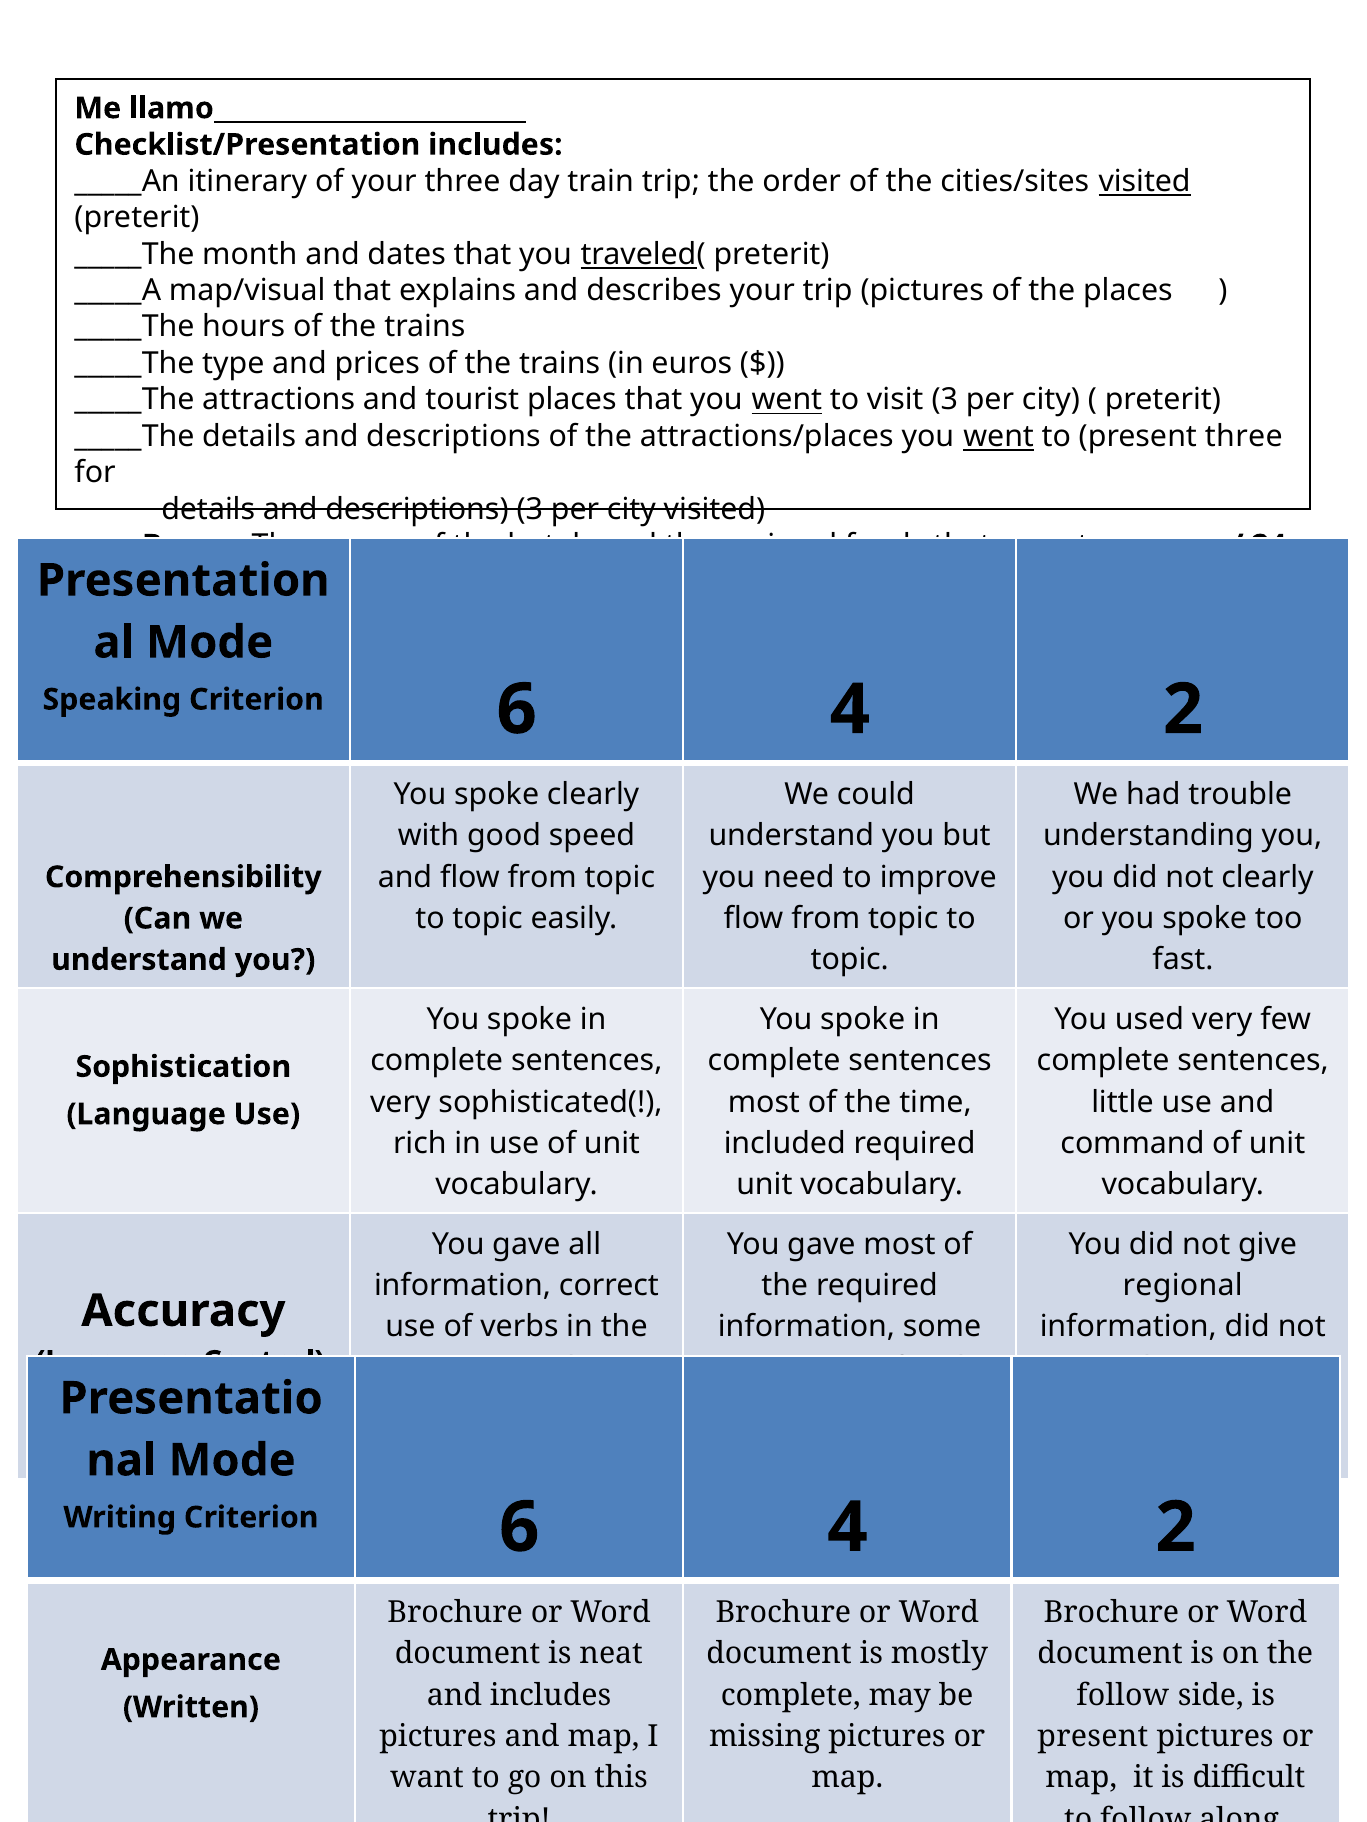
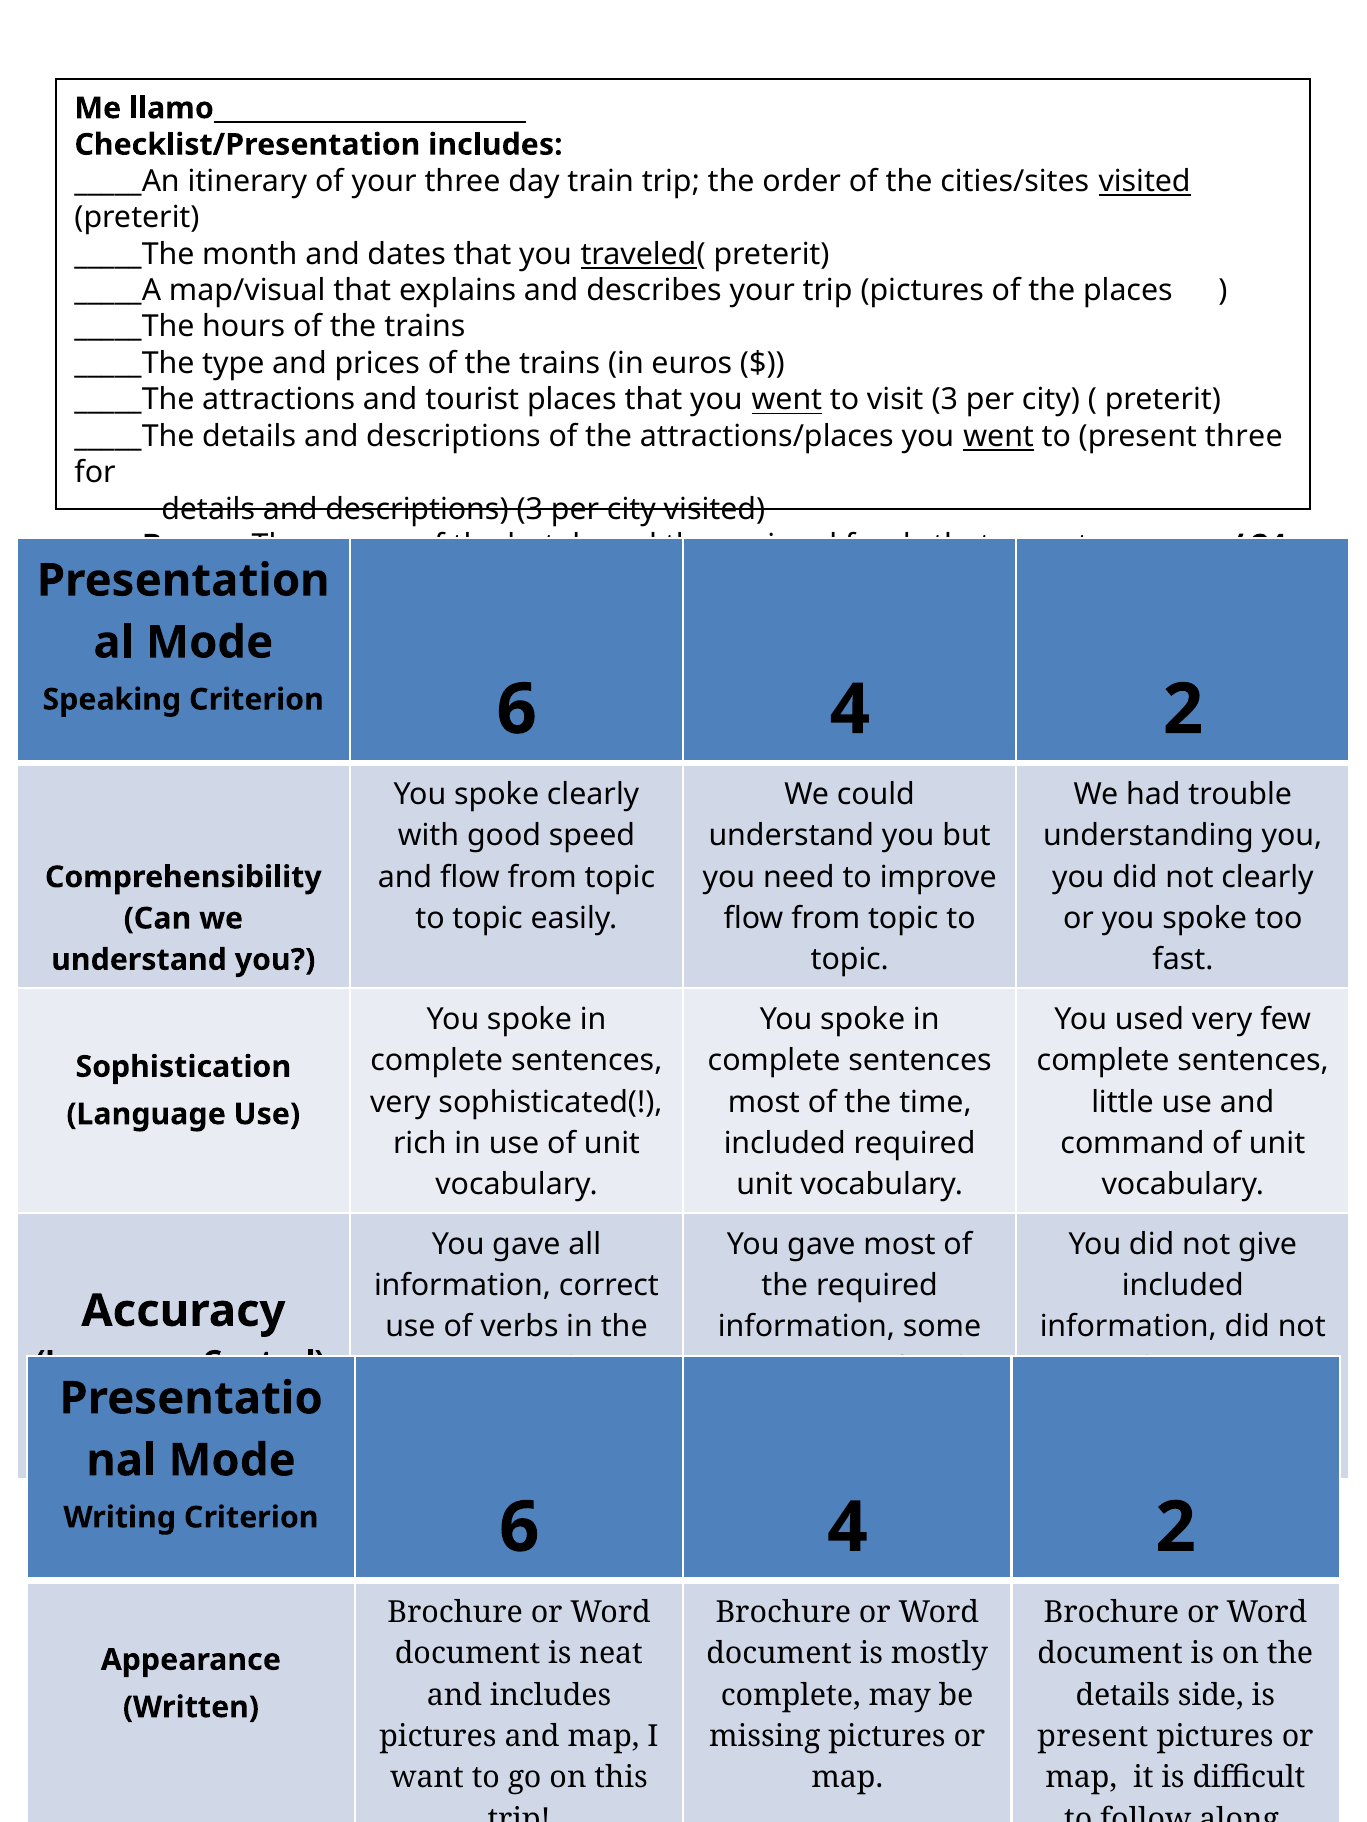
regional at (1183, 1286): regional -> included
follow at (1123, 1696): follow -> details
